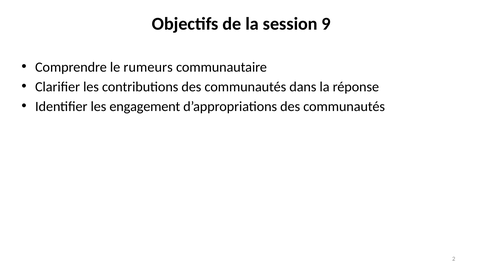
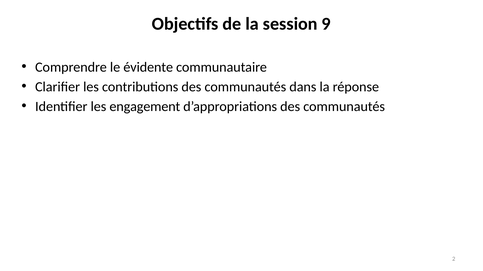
rumeurs: rumeurs -> évidente
